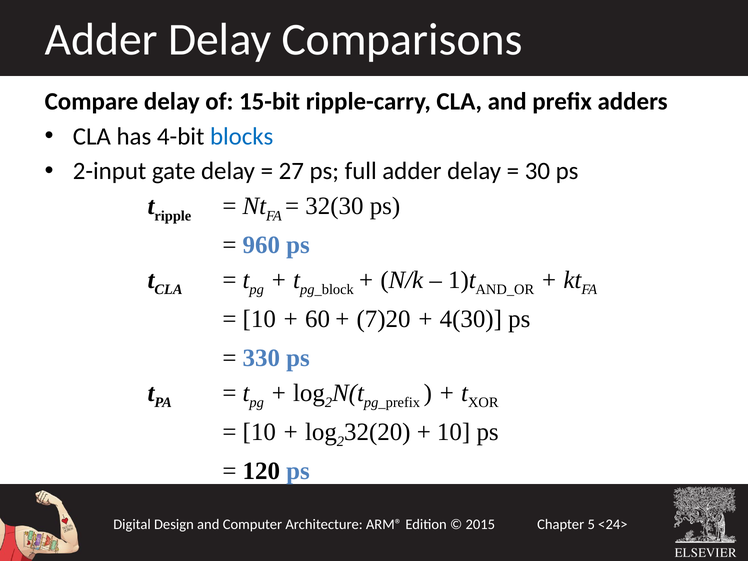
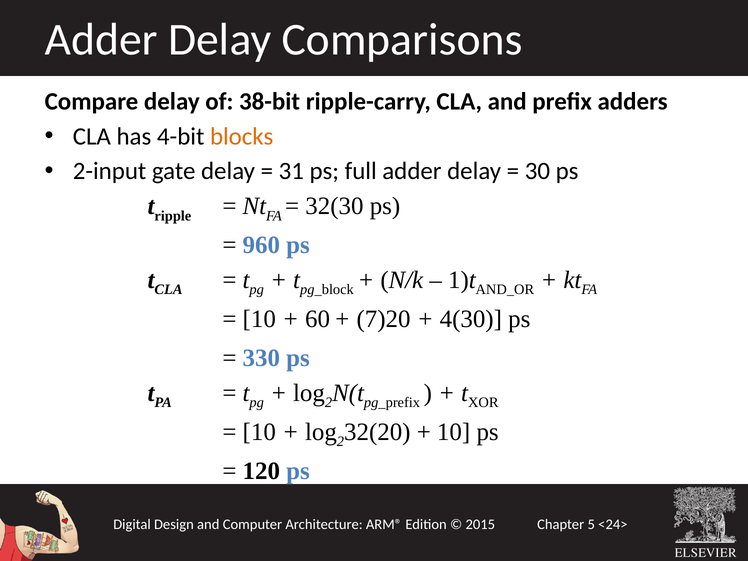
15-bit: 15-bit -> 38-bit
blocks colour: blue -> orange
27: 27 -> 31
